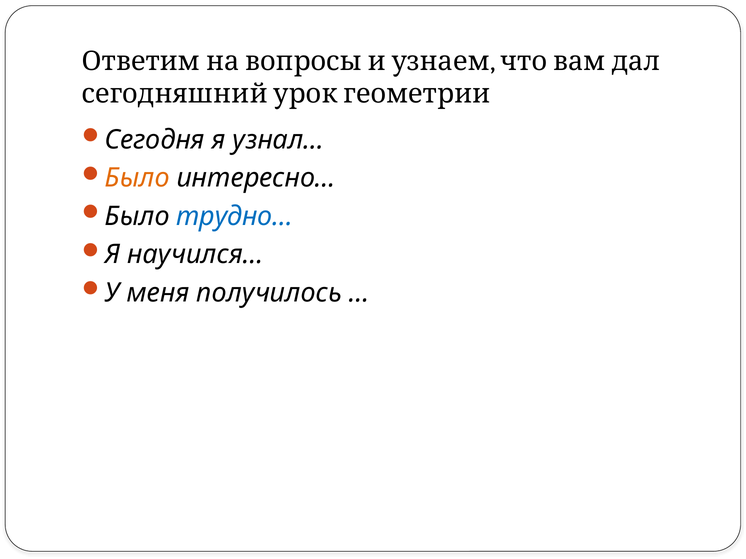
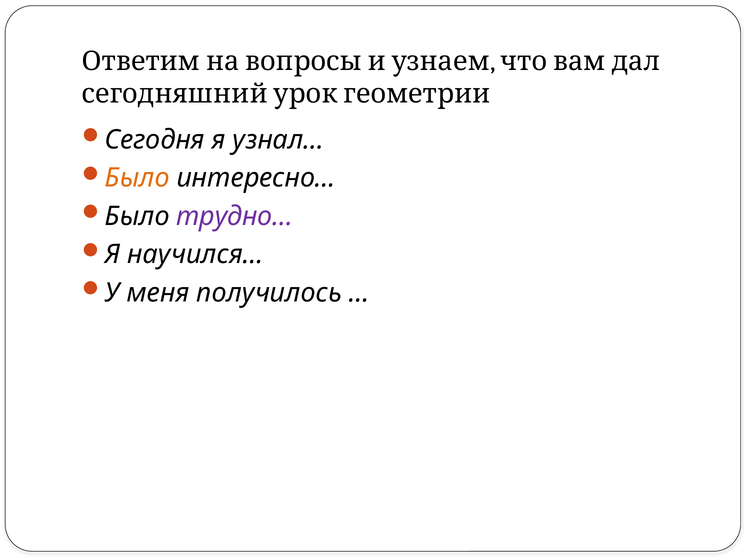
трудно… colour: blue -> purple
